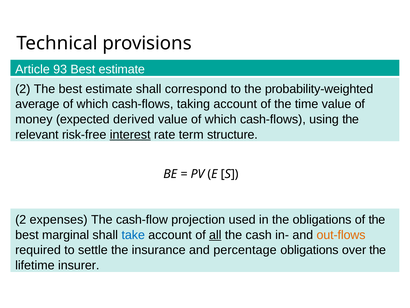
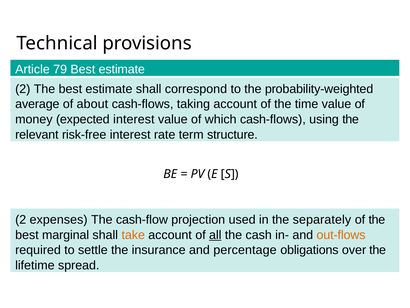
93: 93 -> 79
average of which: which -> about
expected derived: derived -> interest
interest at (130, 134) underline: present -> none
the obligations: obligations -> separately
take colour: blue -> orange
insurer: insurer -> spread
